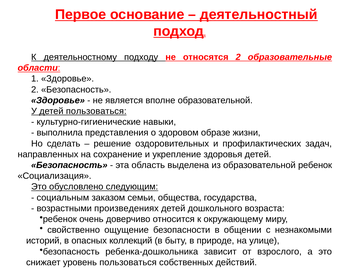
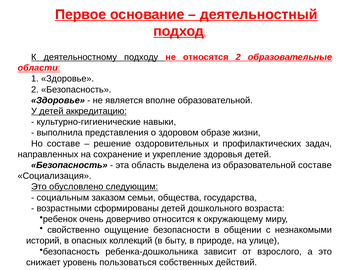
детей пользоваться: пользоваться -> аккредитацию
Но сделать: сделать -> составе
образовательной ребенок: ребенок -> составе
произведениях: произведениях -> сформированы
